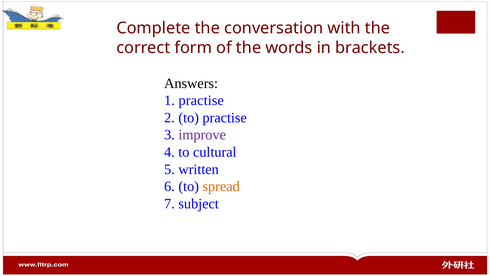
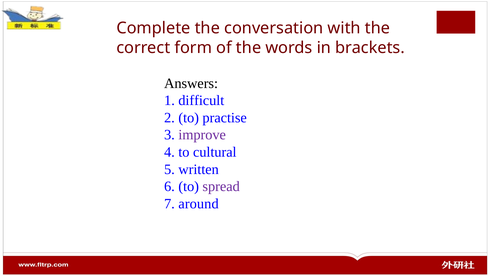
practise at (201, 100): practise -> difficult
spread colour: orange -> purple
subject: subject -> around
